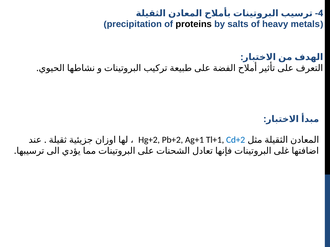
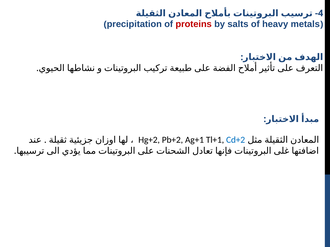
proteins colour: black -> red
